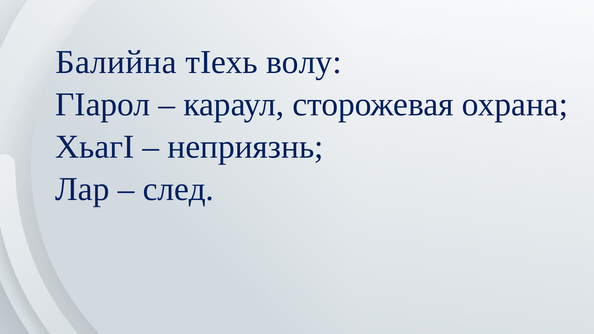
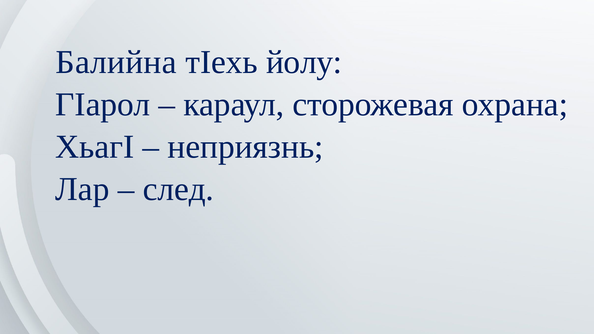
волу: волу -> йолу
